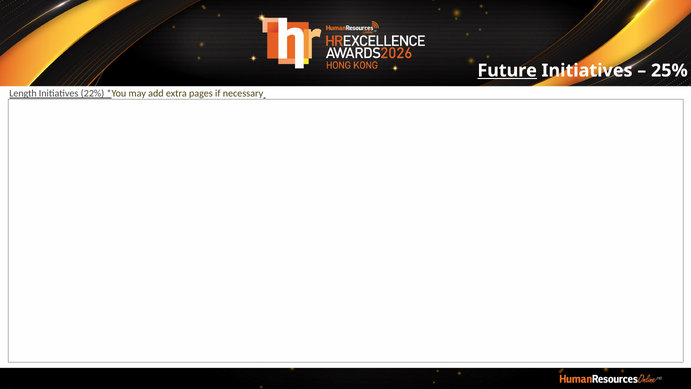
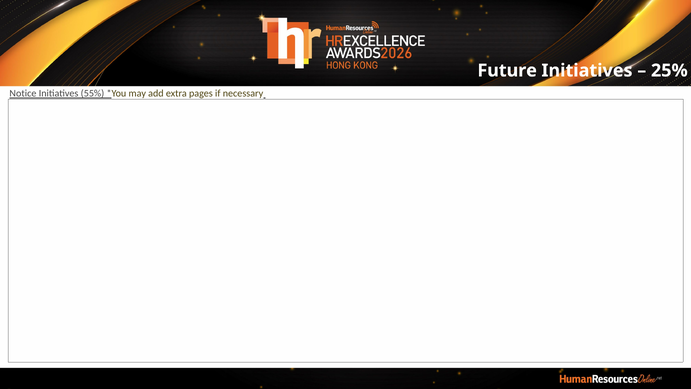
Future underline: present -> none
Length: Length -> Notice
22%: 22% -> 55%
